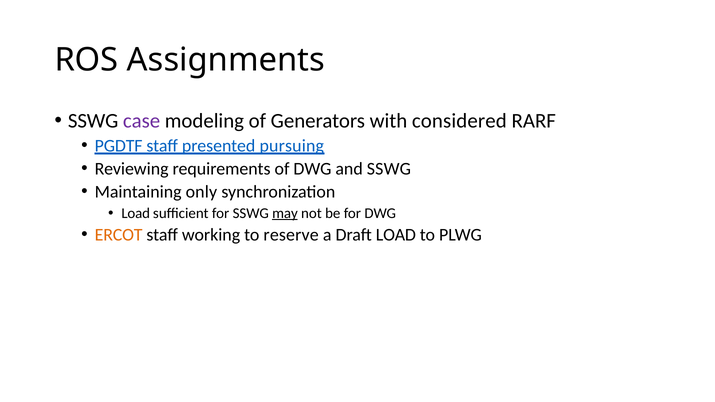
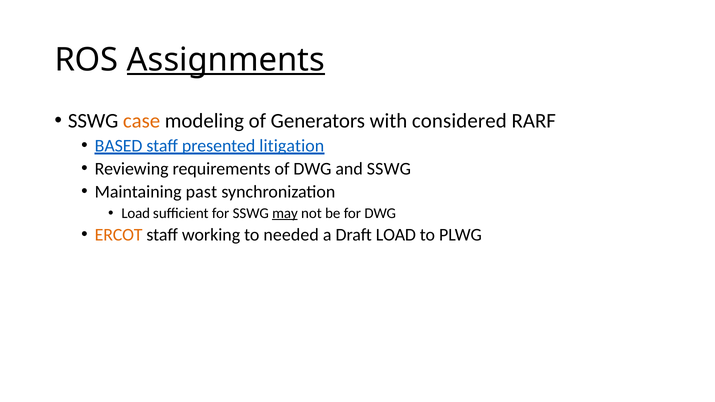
Assignments underline: none -> present
case colour: purple -> orange
PGDTF: PGDTF -> BASED
pursuing: pursuing -> litigation
only: only -> past
reserve: reserve -> needed
